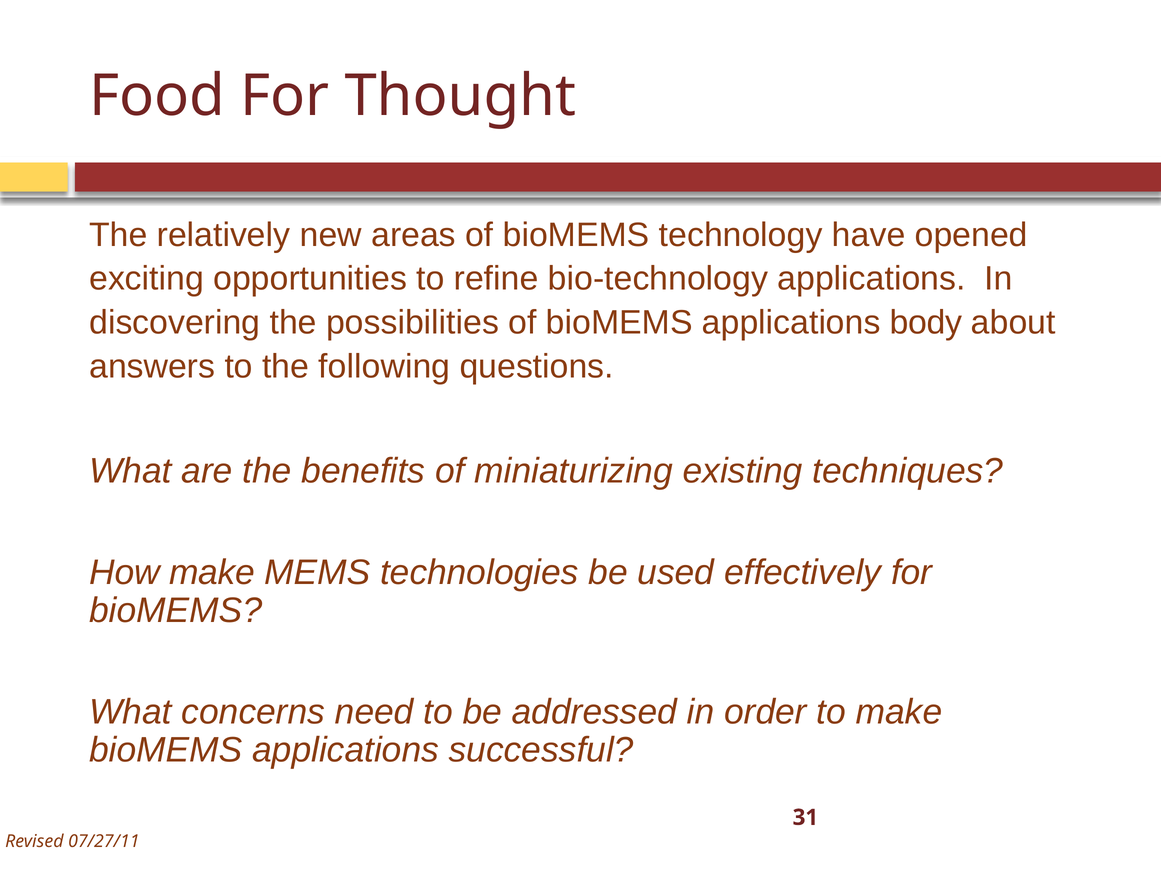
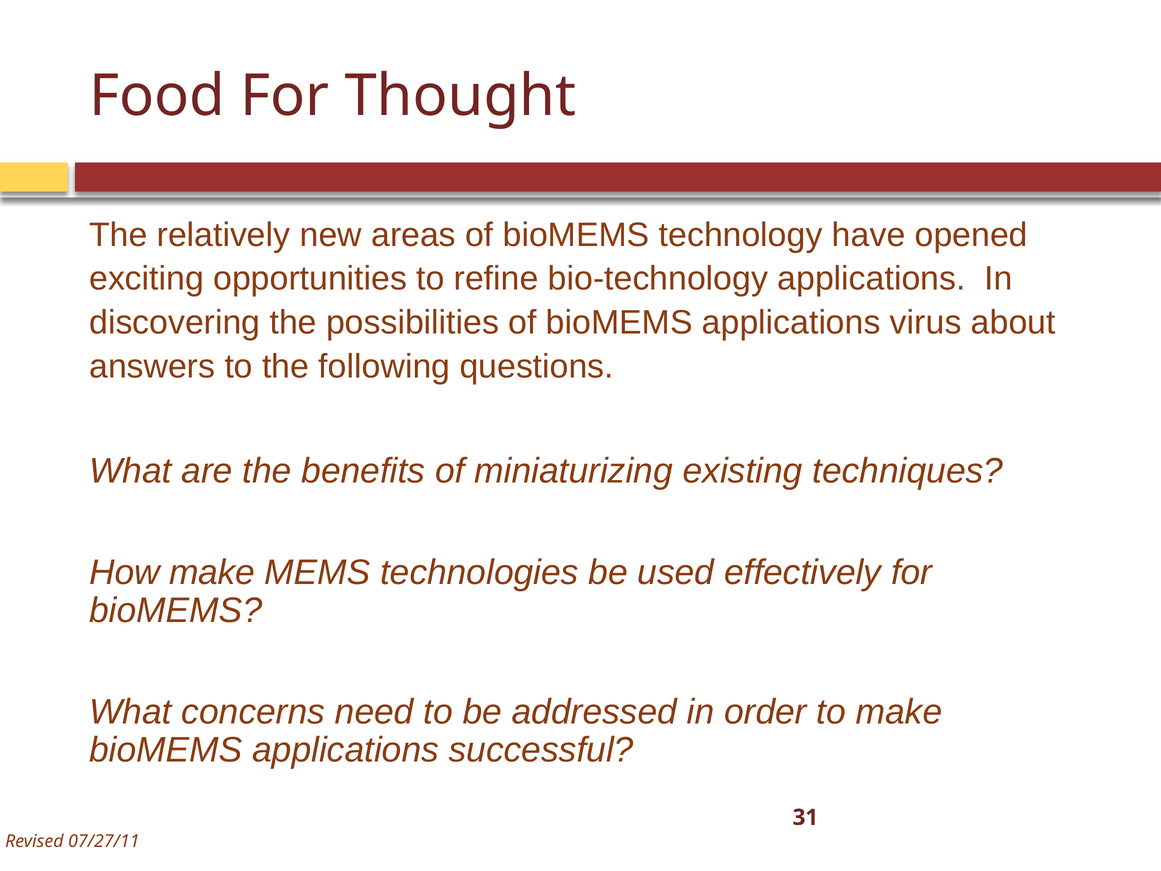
body: body -> virus
